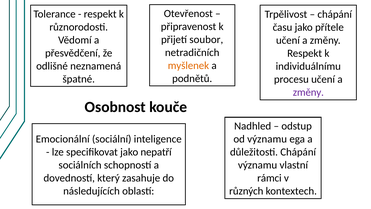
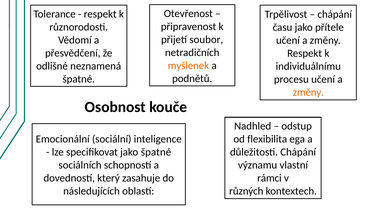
změny at (308, 92) colour: purple -> orange
od významu: významu -> flexibilita
jako nepatří: nepatří -> špatné
